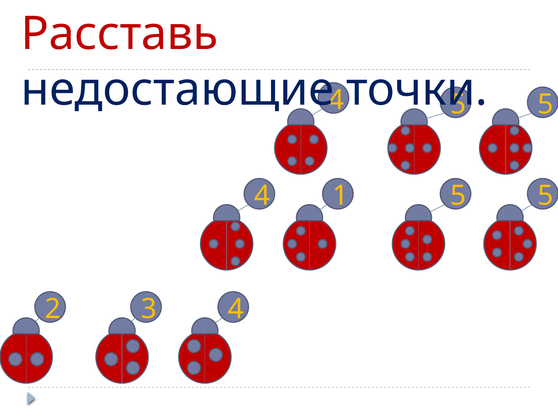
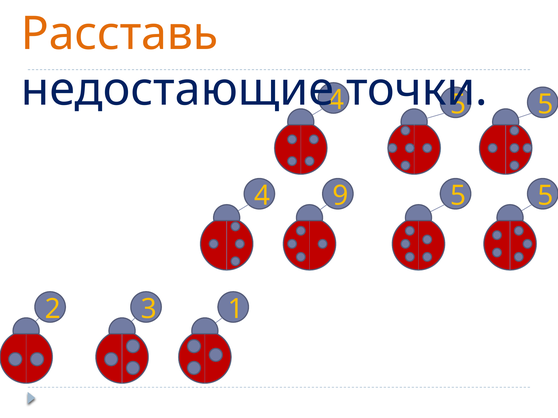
Расставь colour: red -> orange
1: 1 -> 9
2 4: 4 -> 1
